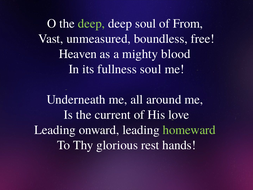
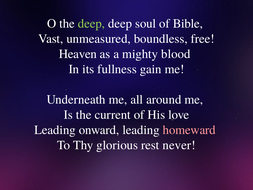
From: From -> Bible
fullness soul: soul -> gain
homeward colour: light green -> pink
hands: hands -> never
